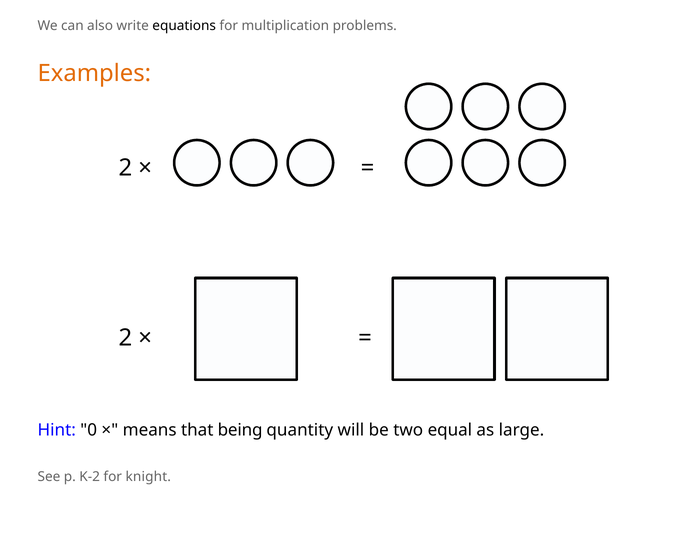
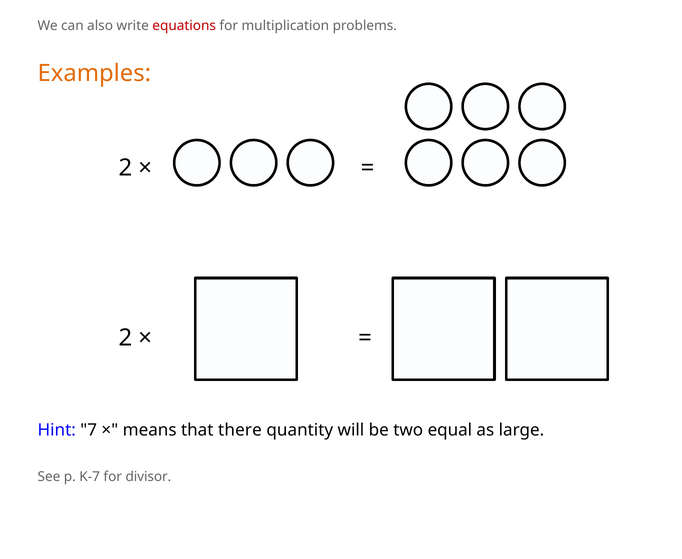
equations colour: black -> red
0: 0 -> 7
being: being -> there
K-2: K-2 -> K-7
knight: knight -> divisor
